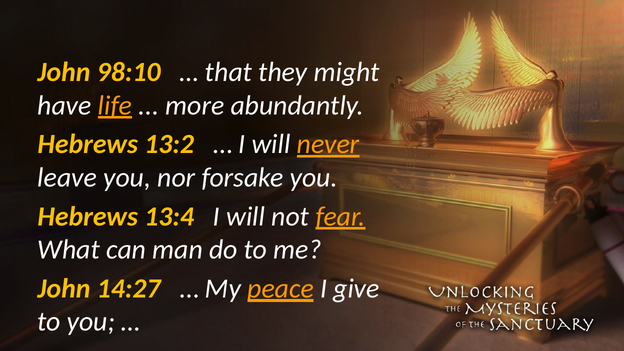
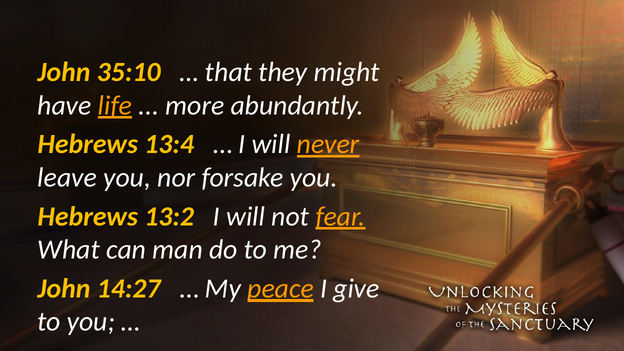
98:10: 98:10 -> 35:10
13:2: 13:2 -> 13:4
13:4: 13:4 -> 13:2
